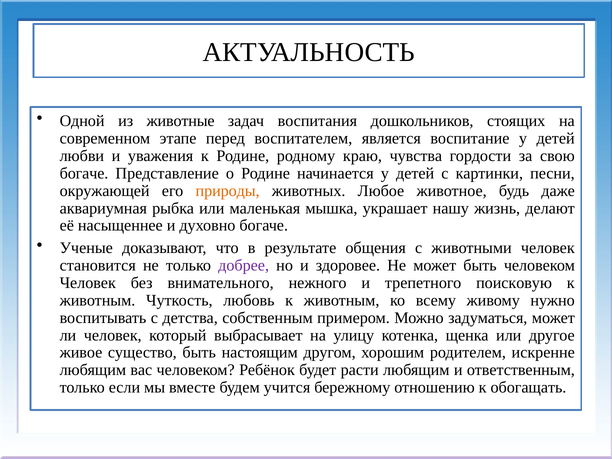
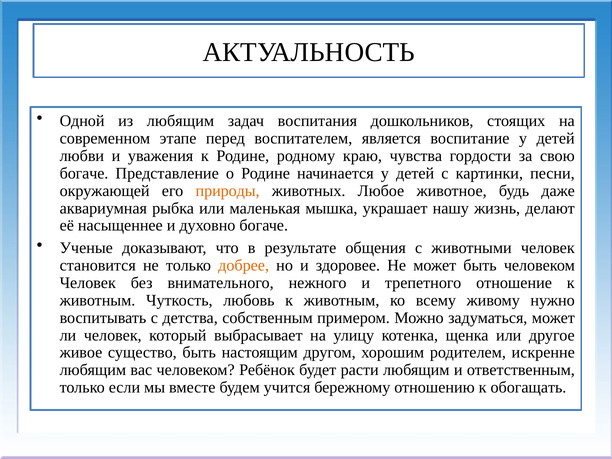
из животные: животные -> любящим
добрее colour: purple -> orange
поисковую: поисковую -> отношение
